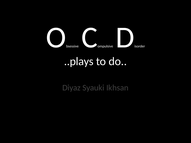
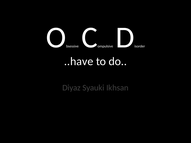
..plays: ..plays -> ..have
